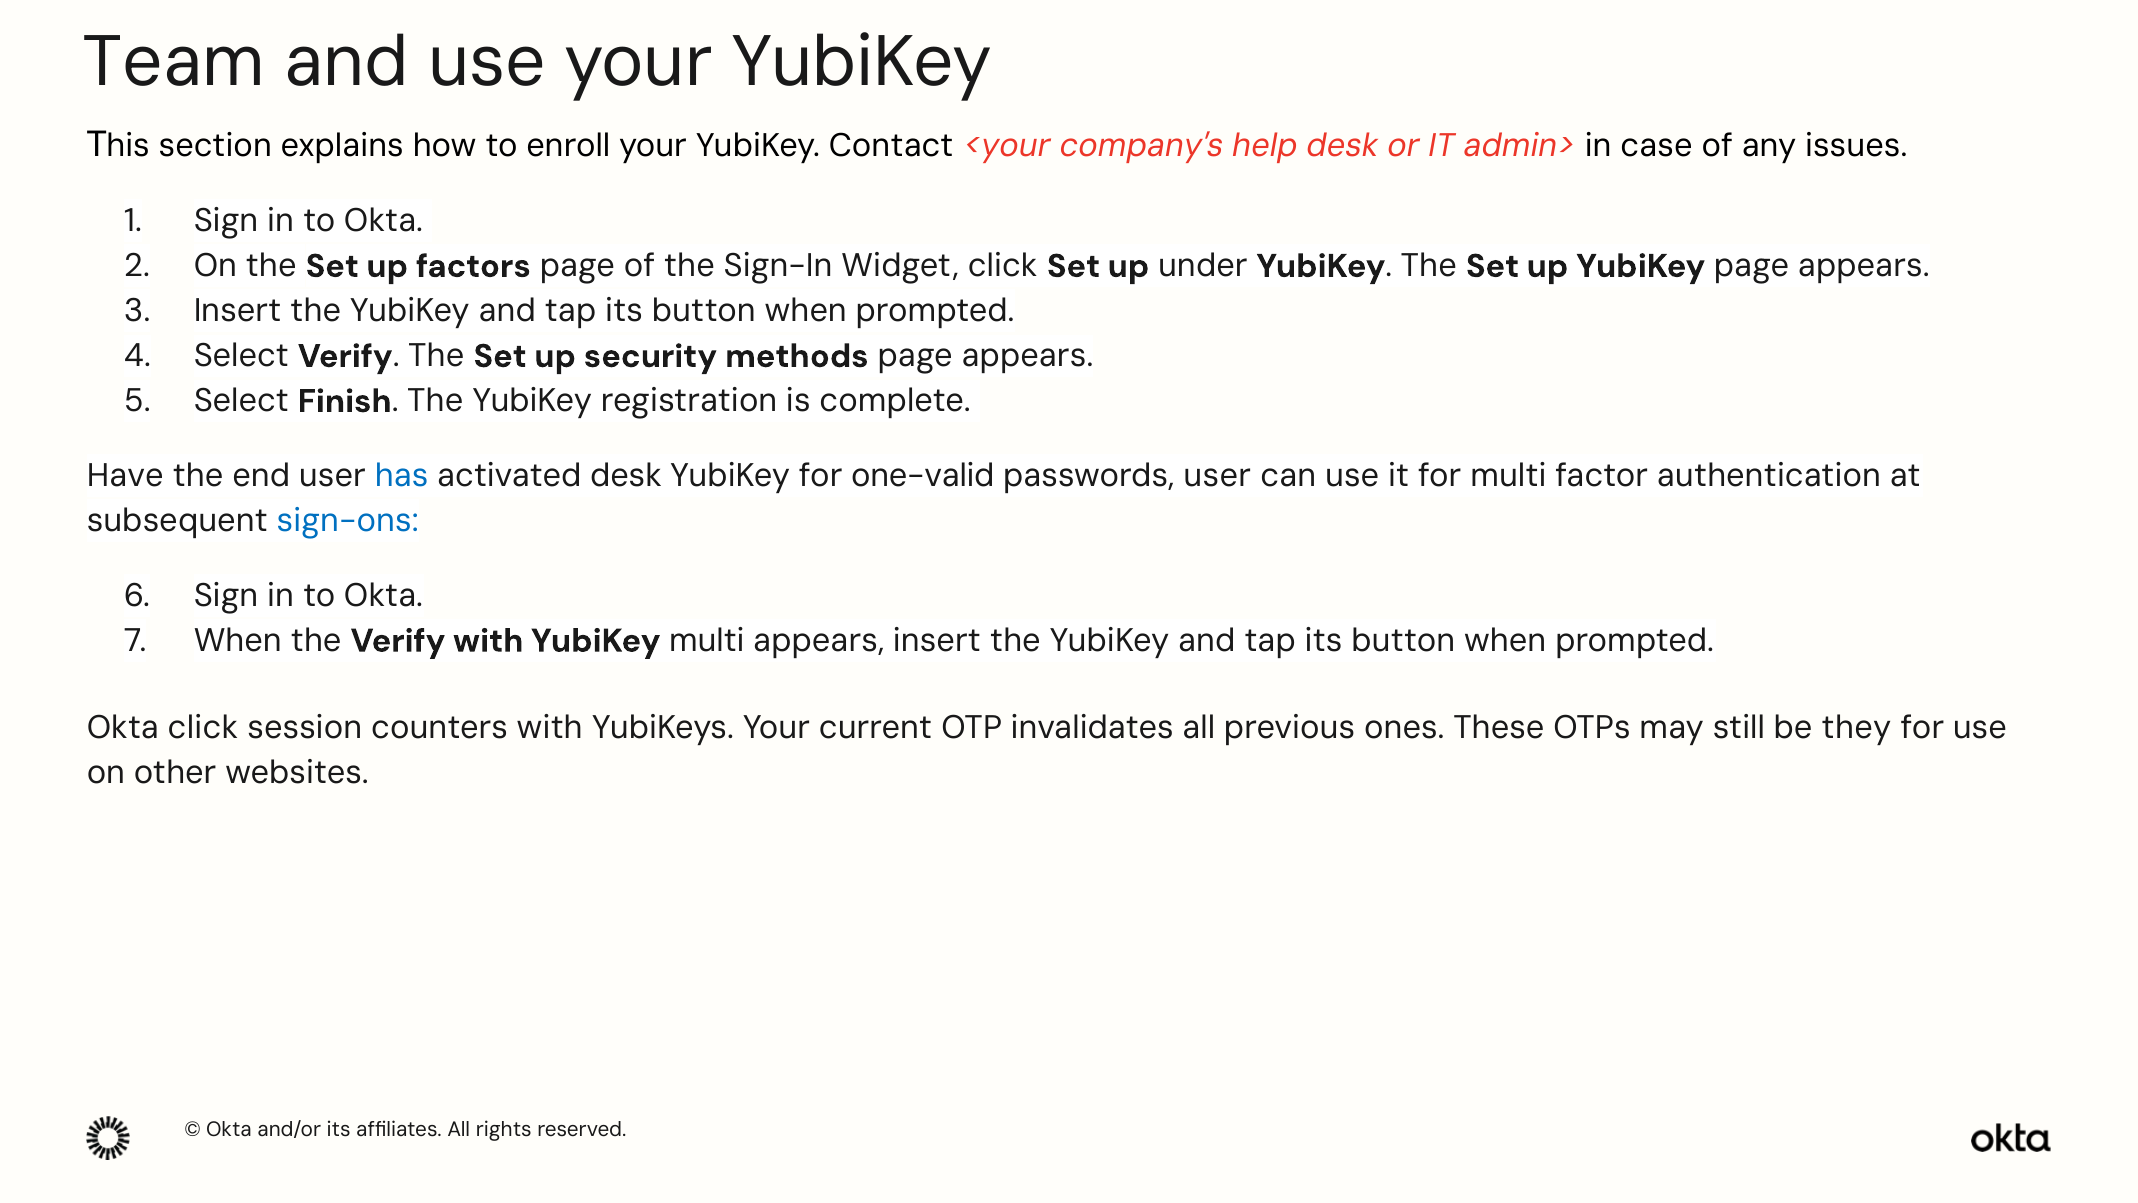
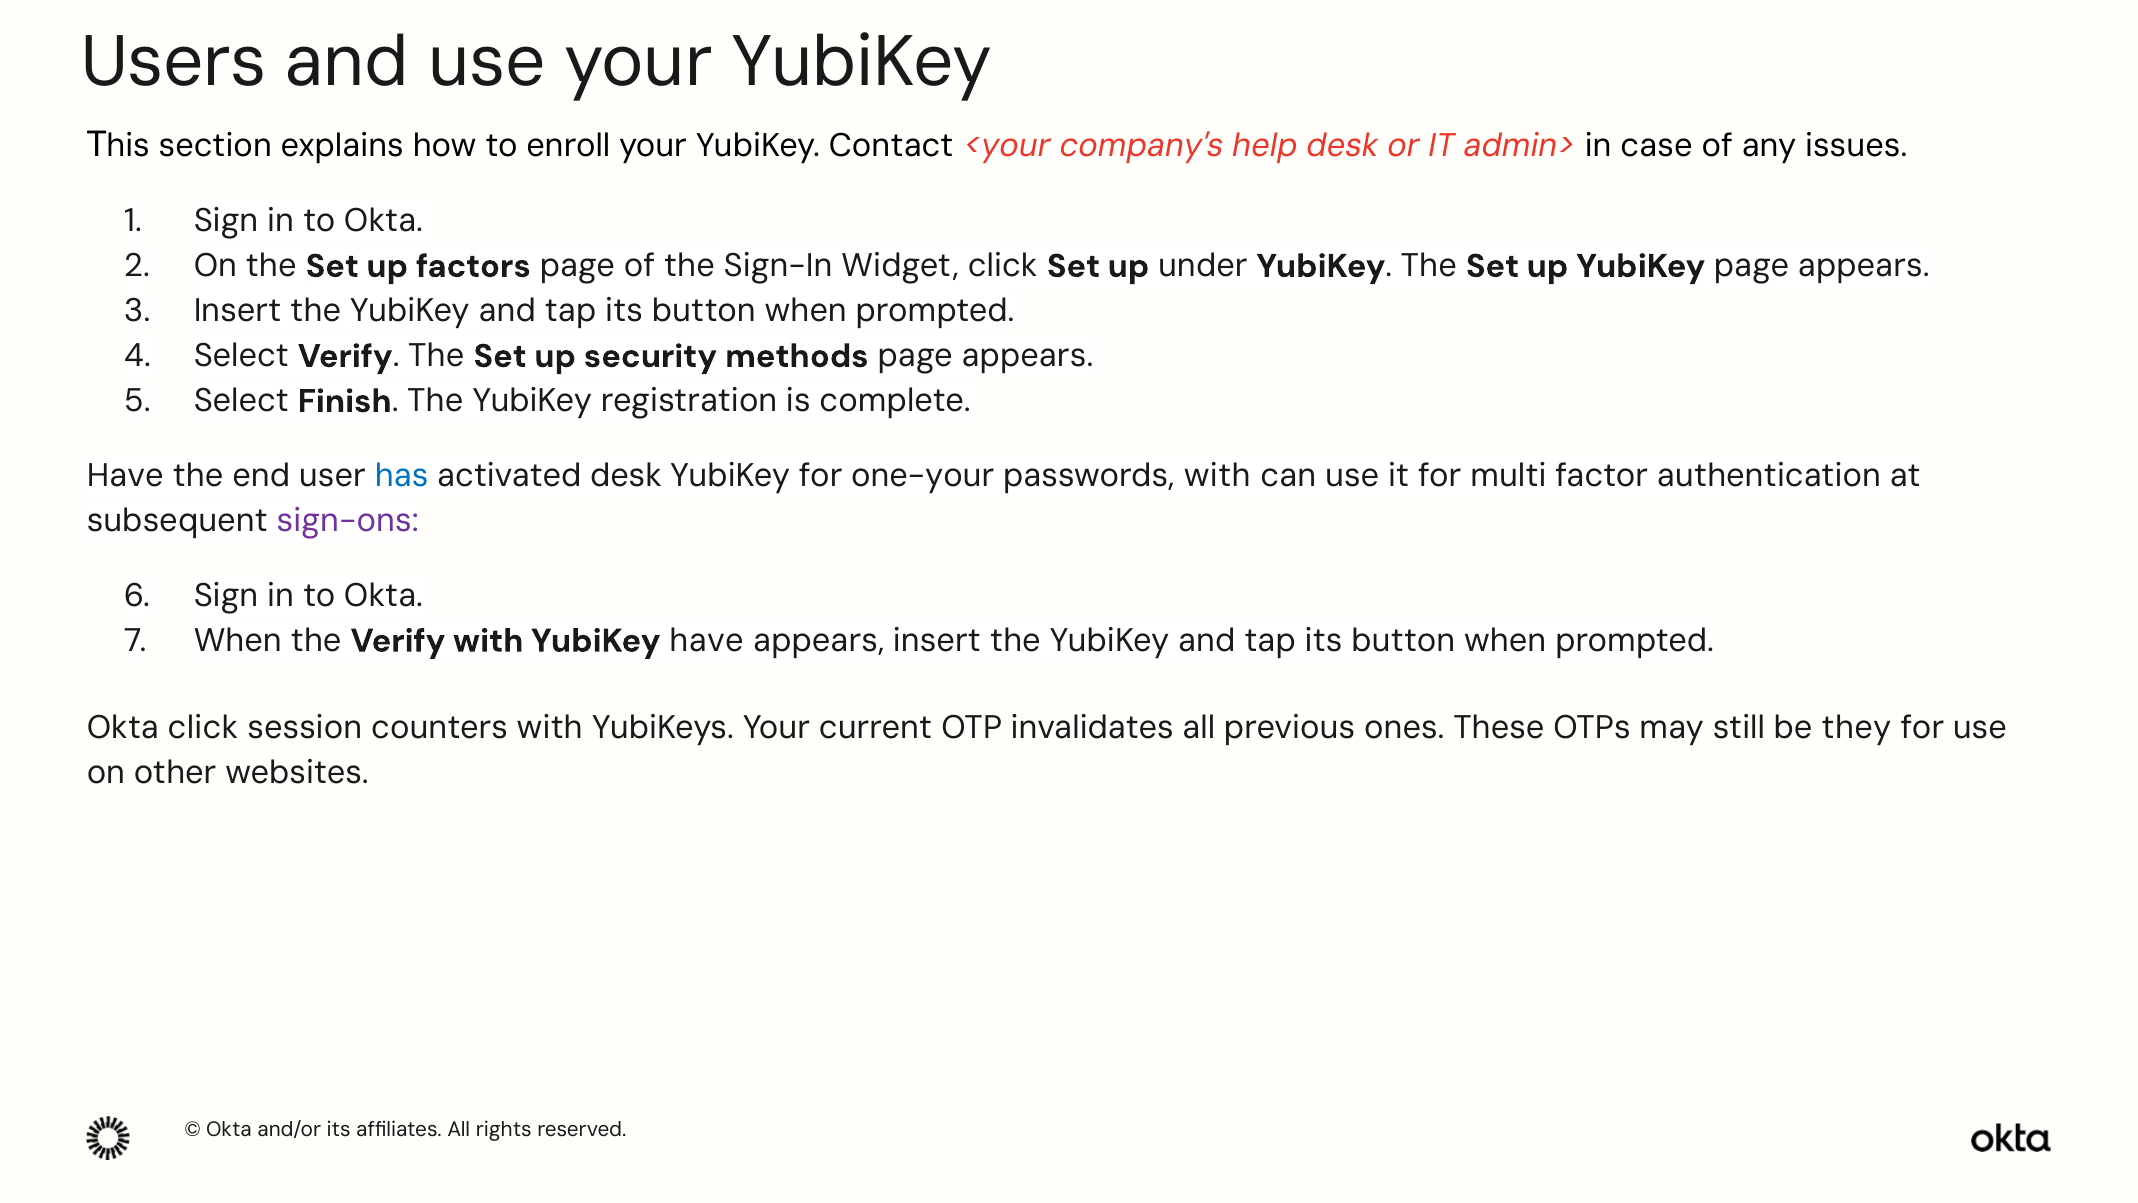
Team: Team -> Users
one-valid: one-valid -> one-your
passwords user: user -> with
sign-ons colour: blue -> purple
YubiKey multi: multi -> have
